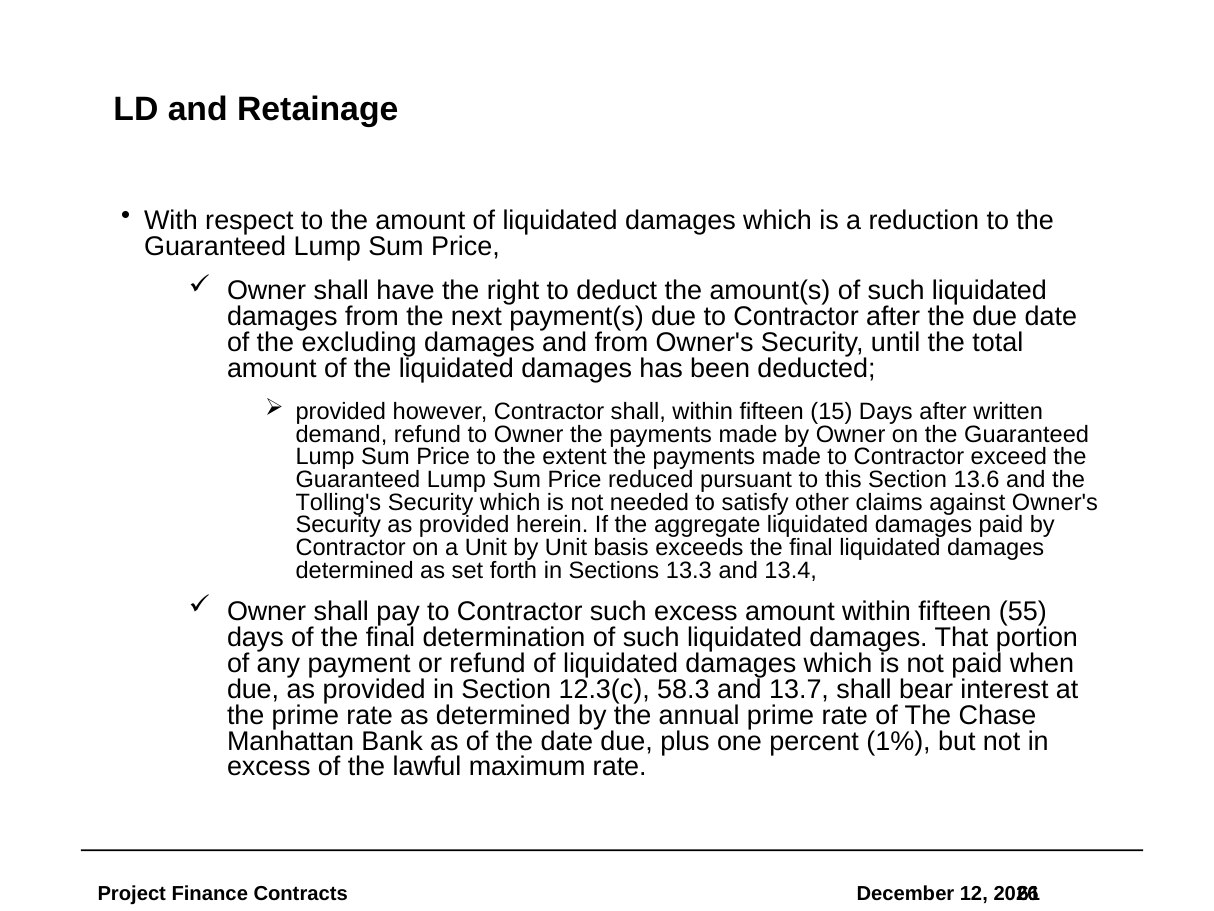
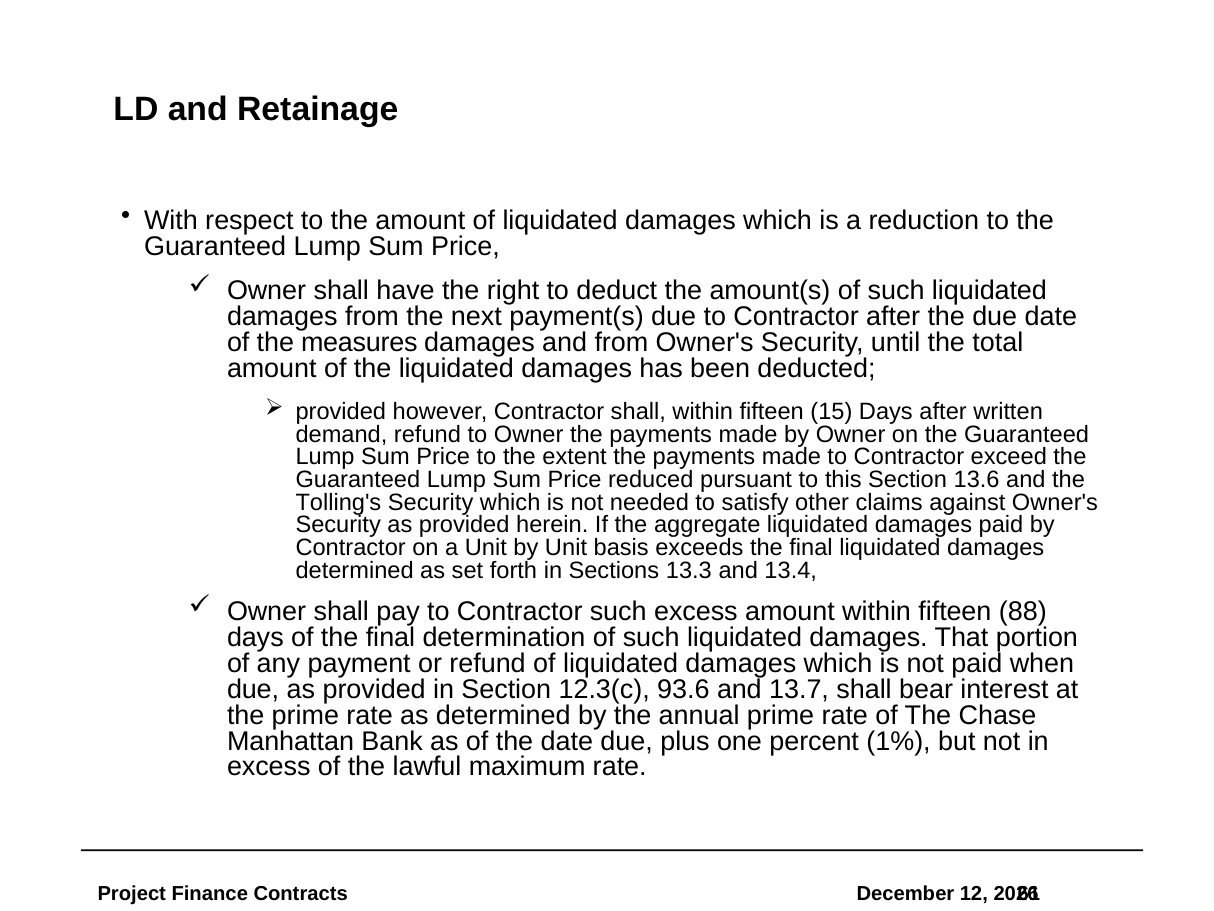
excluding: excluding -> measures
55: 55 -> 88
58.3: 58.3 -> 93.6
